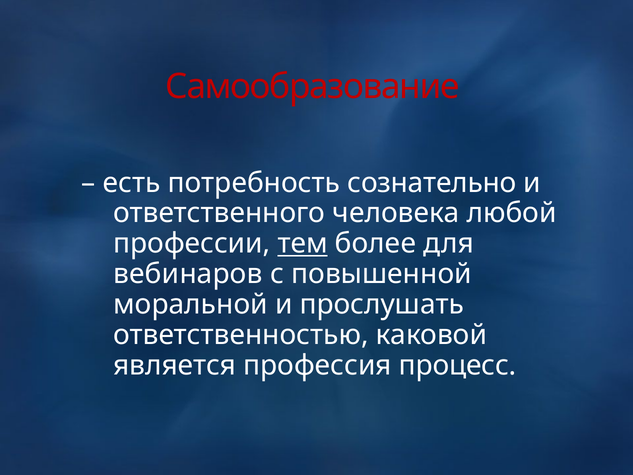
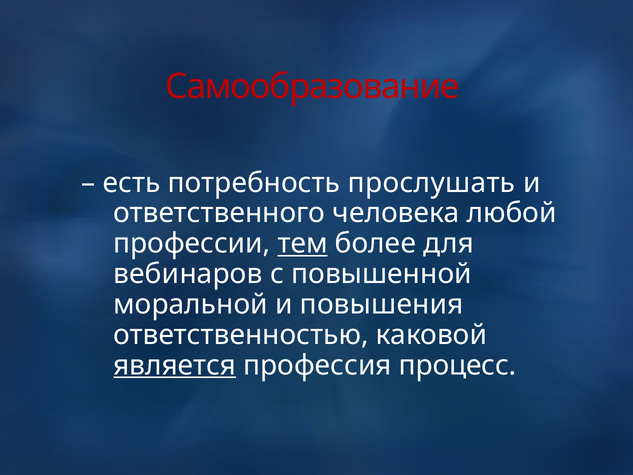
сознательно: сознательно -> прослушать
прослушать: прослушать -> повышения
является underline: none -> present
